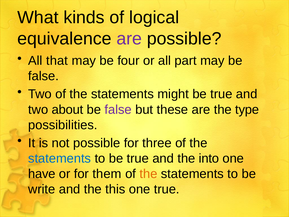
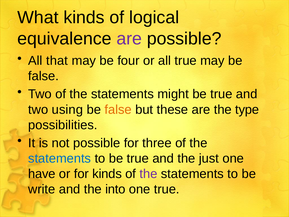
all part: part -> true
about: about -> using
false at (118, 109) colour: purple -> orange
into: into -> just
for them: them -> kinds
the at (148, 174) colour: orange -> purple
this: this -> into
